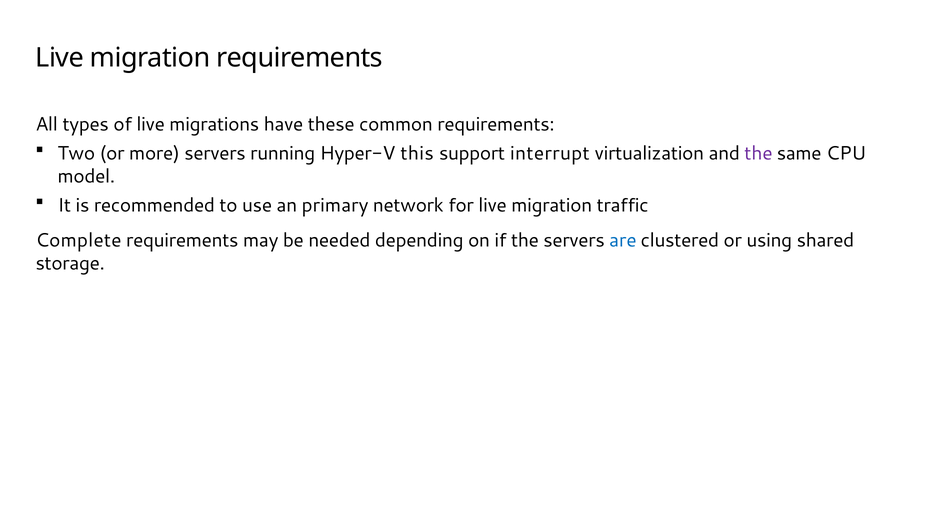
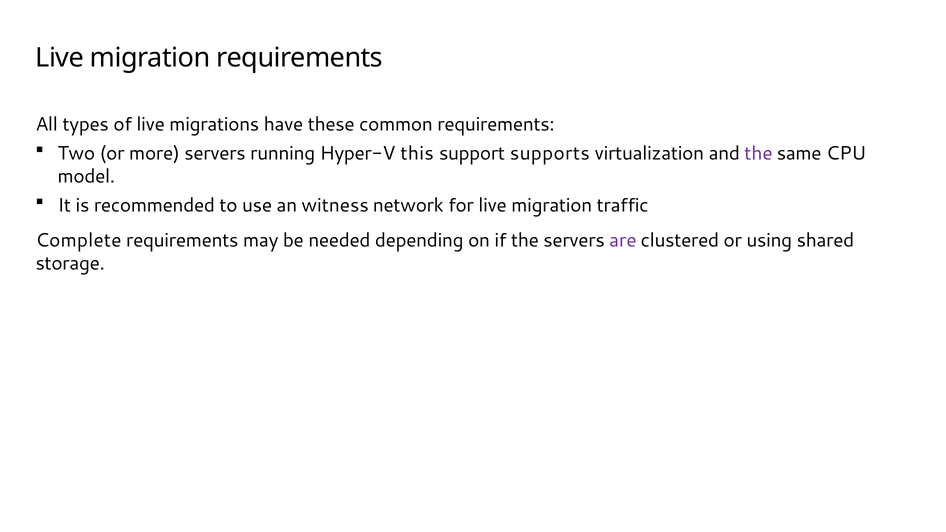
interrupt: interrupt -> supports
primary: primary -> witness
are colour: blue -> purple
